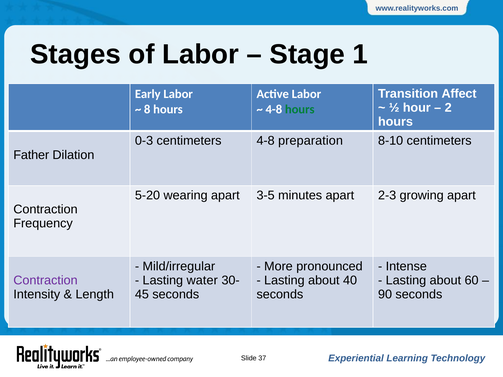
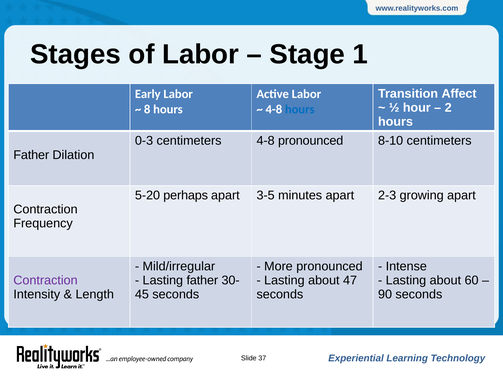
hours at (300, 110) colour: green -> blue
4-8 preparation: preparation -> pronounced
wearing: wearing -> perhaps
Lasting water: water -> father
40: 40 -> 47
